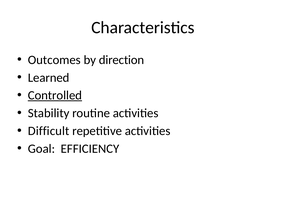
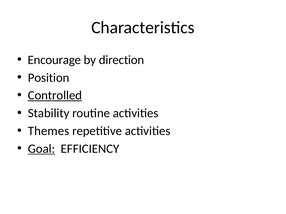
Outcomes: Outcomes -> Encourage
Learned: Learned -> Position
Difficult: Difficult -> Themes
Goal underline: none -> present
